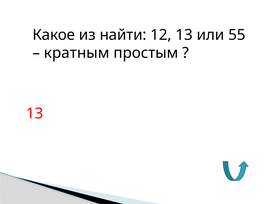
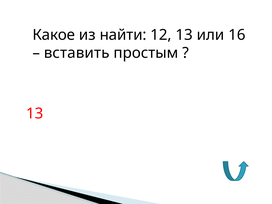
55: 55 -> 16
кратным: кратным -> вставить
